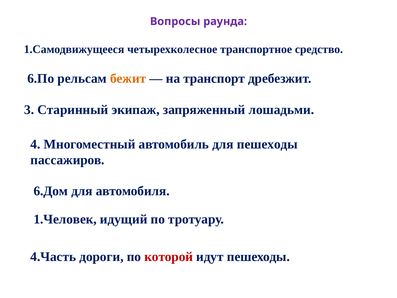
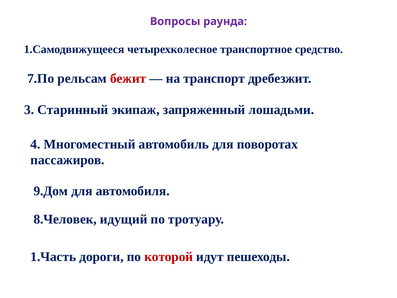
6.По: 6.По -> 7.По
бежит colour: orange -> red
для пешеходы: пешеходы -> поворотах
6.Дом: 6.Дом -> 9.Дом
1.Человек: 1.Человек -> 8.Человек
4.Часть: 4.Часть -> 1.Часть
